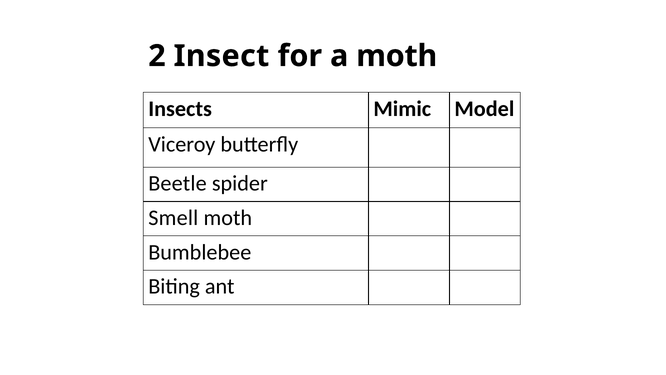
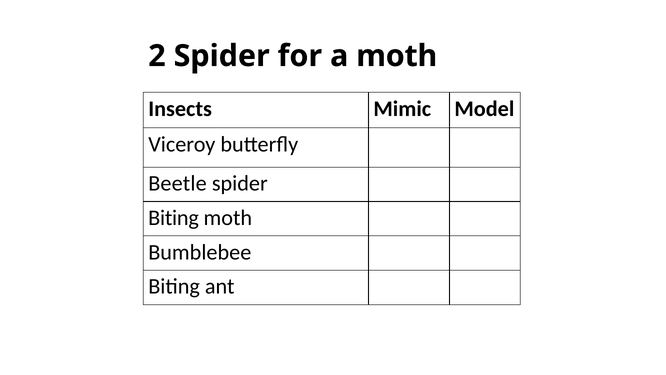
2 Insect: Insect -> Spider
Smell at (173, 218): Smell -> Biting
